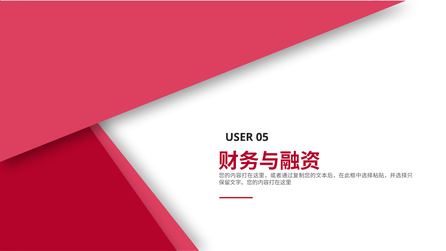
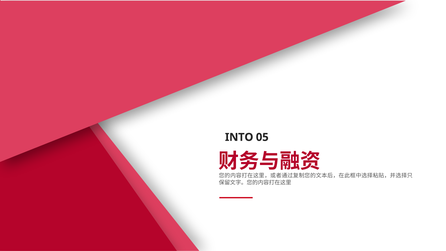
USER: USER -> INTO
